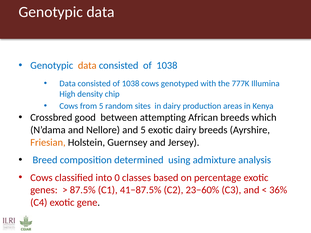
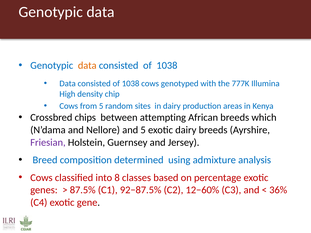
good: good -> chips
Friesian colour: orange -> purple
0: 0 -> 8
41−87.5%: 41−87.5% -> 92−87.5%
23−60%: 23−60% -> 12−60%
